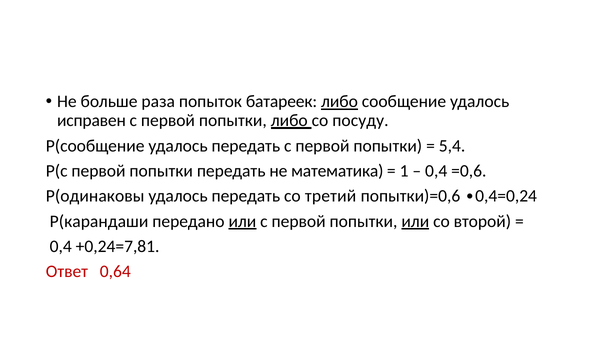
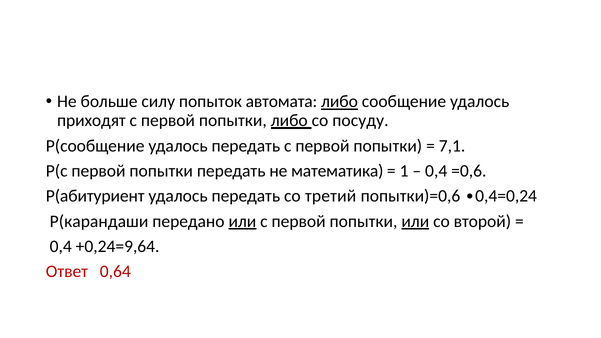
раза: раза -> силу
батареек: батареек -> автомата
исправен: исправен -> приходят
5,4: 5,4 -> 7,1
Р(одинаковы: Р(одинаковы -> Р(абитуриент
+0,24=7,81: +0,24=7,81 -> +0,24=9,64
